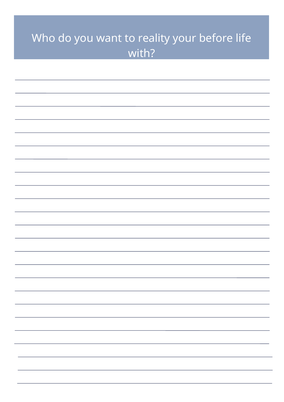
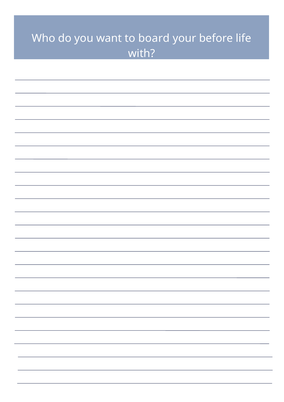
reality: reality -> board
